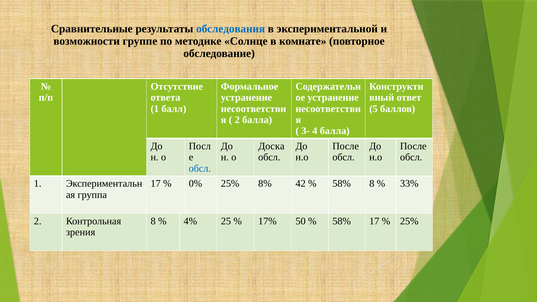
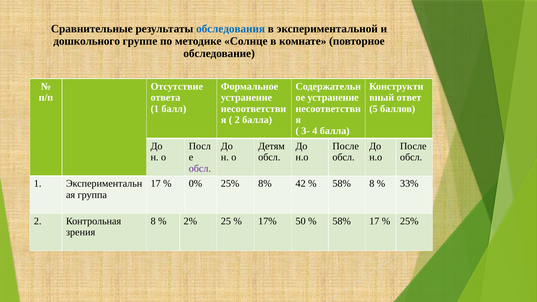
возможности: возможности -> дошкольного
Доска: Доска -> Детям
обсл at (200, 168) colour: blue -> purple
4%: 4% -> 2%
